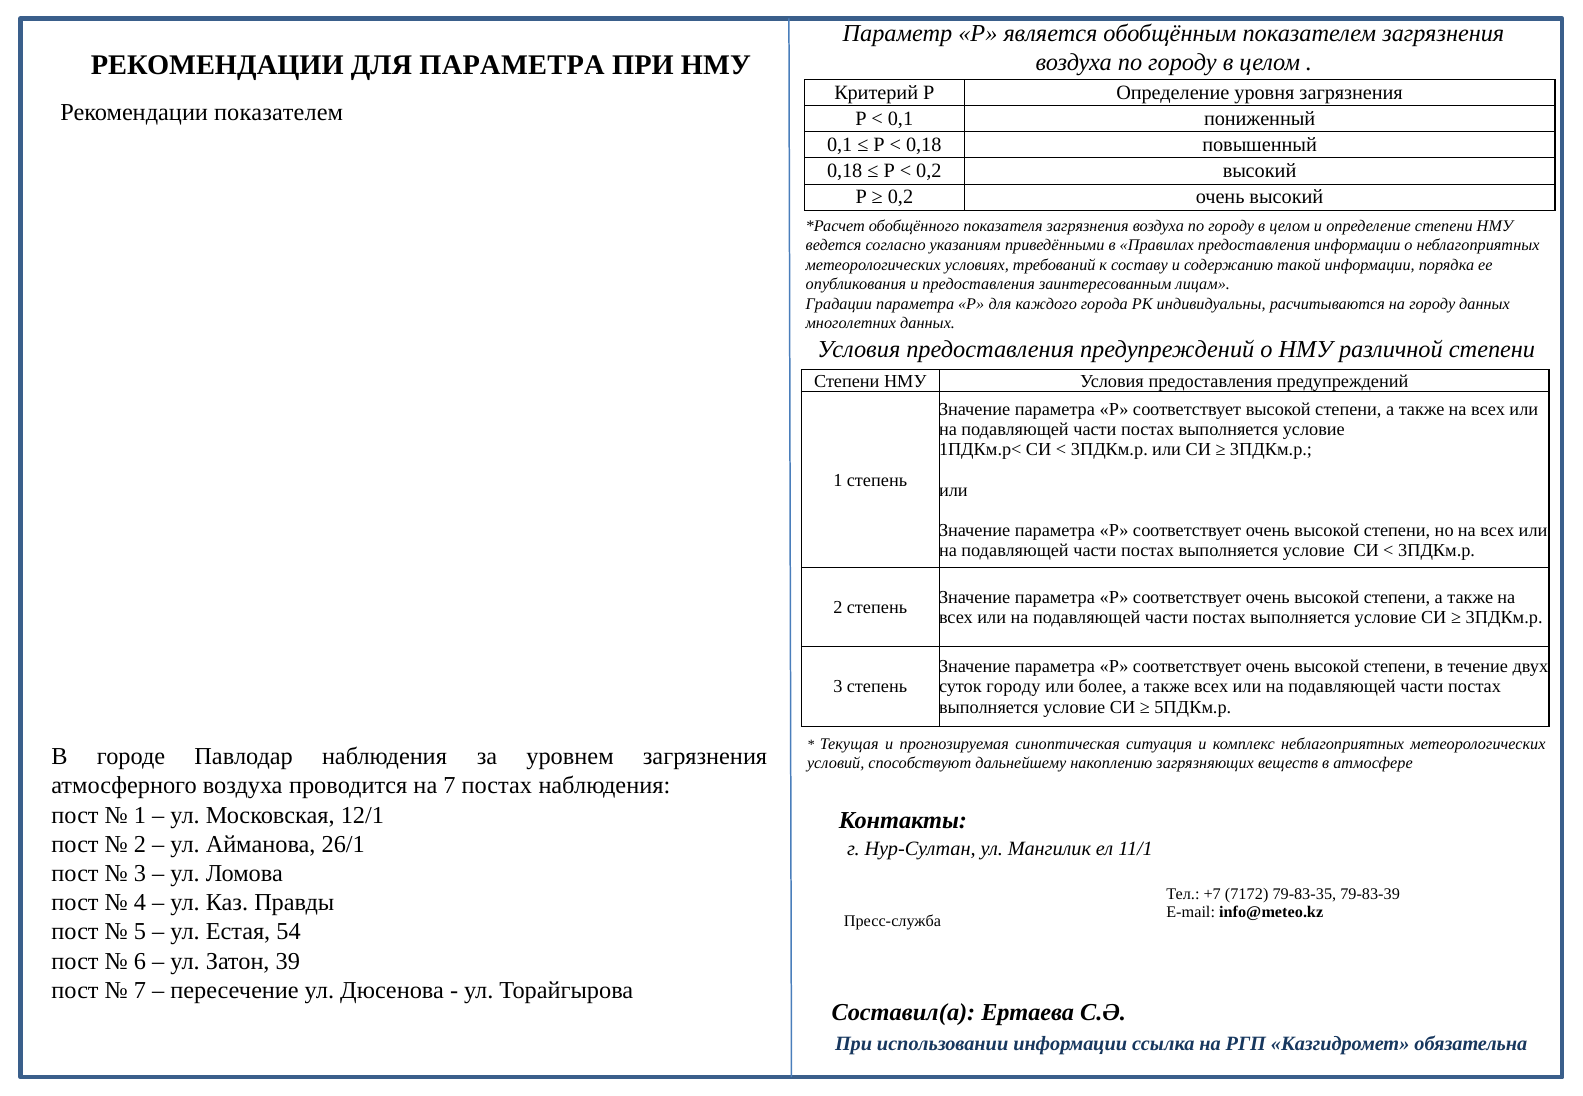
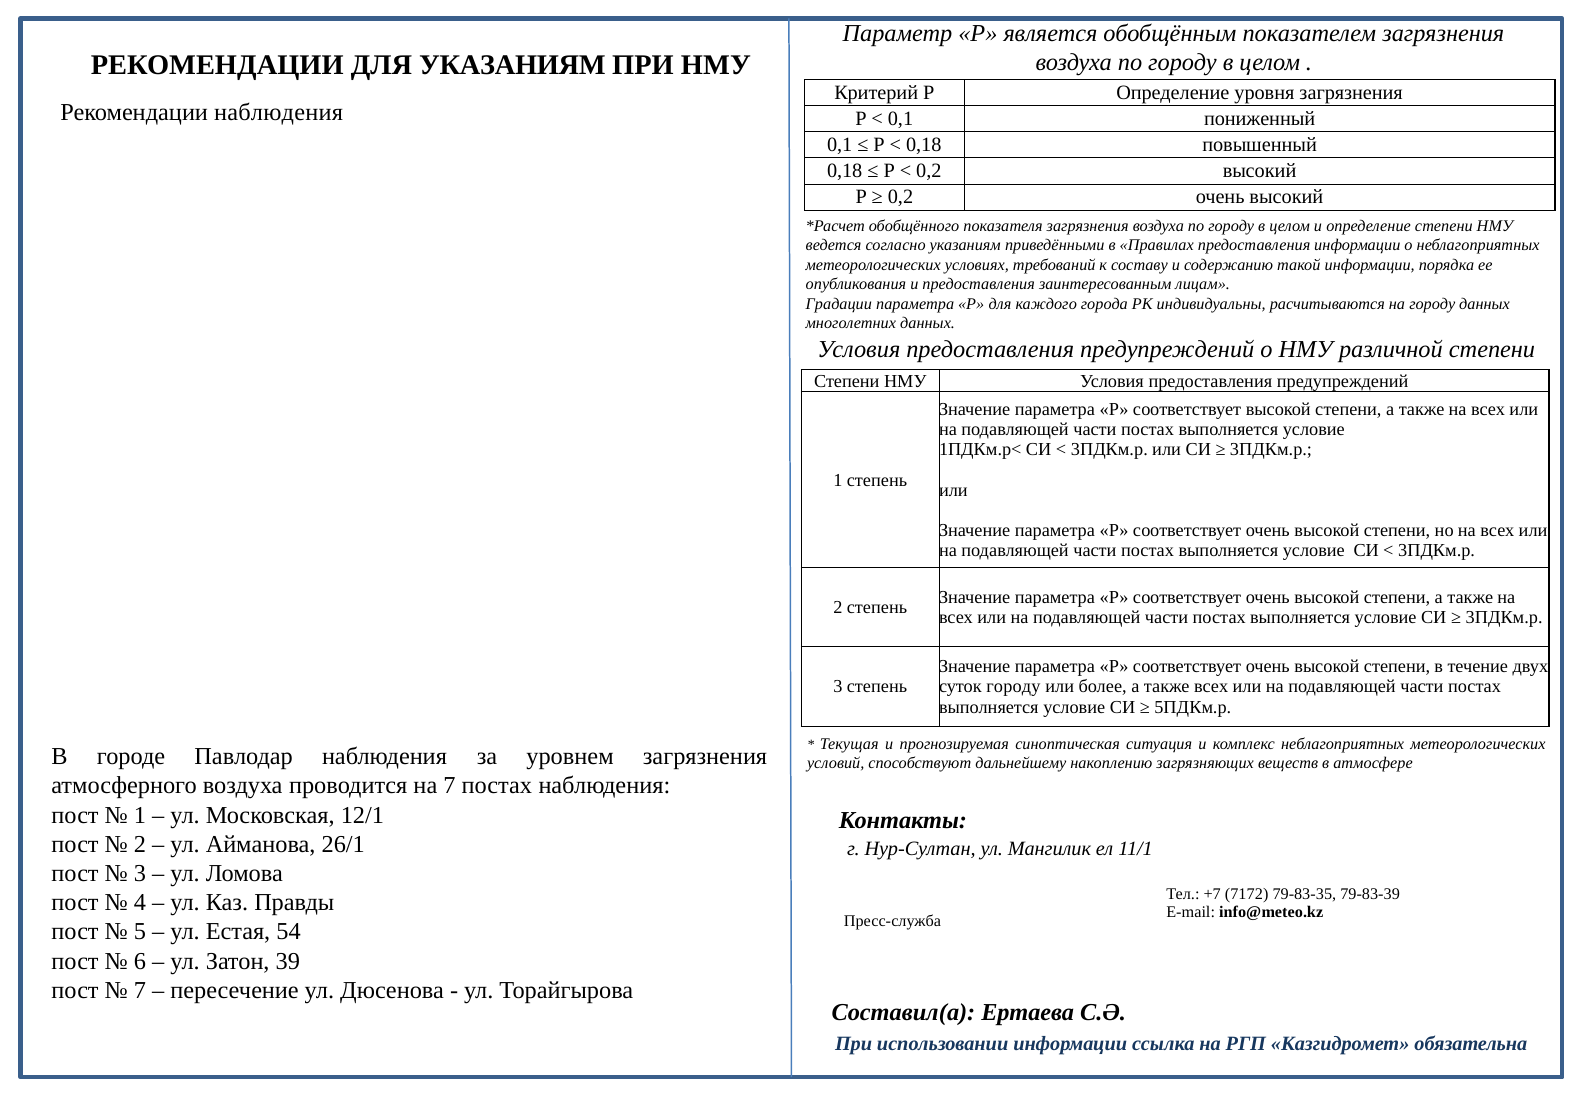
ДЛЯ ПАРАМЕТРА: ПАРАМЕТРА -> УКАЗАНИЯМ
Рекомендации показателем: показателем -> наблюдения
